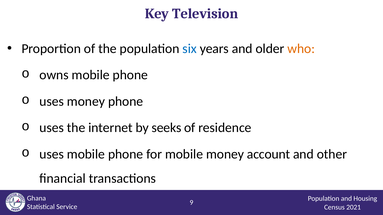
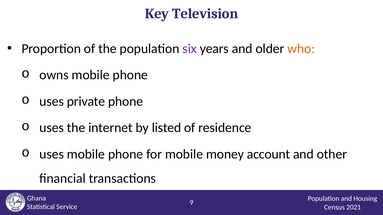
six colour: blue -> purple
uses money: money -> private
seeks: seeks -> listed
